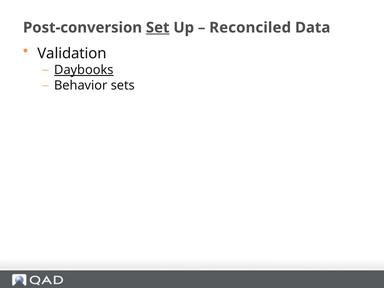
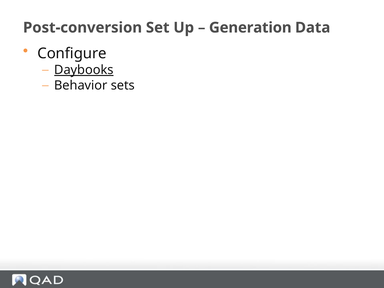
Set underline: present -> none
Reconciled: Reconciled -> Generation
Validation: Validation -> Configure
